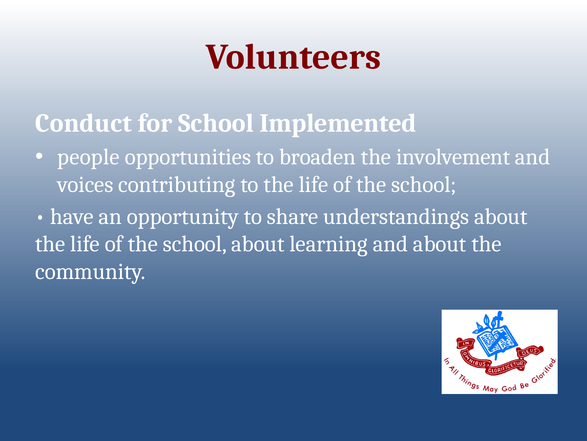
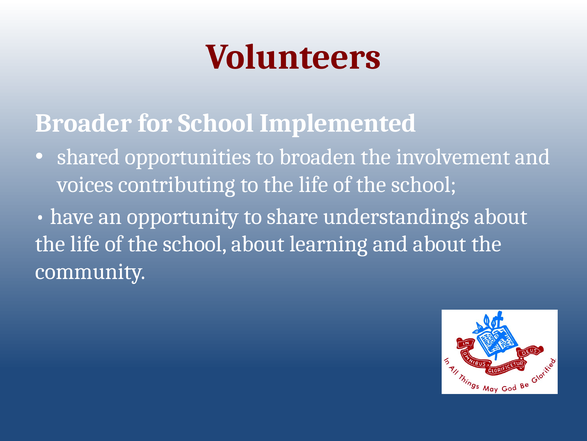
Conduct: Conduct -> Broader
people: people -> shared
